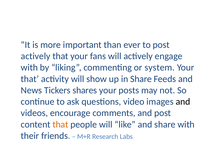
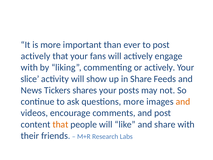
or system: system -> actively
that at (30, 79): that -> slice
questions video: video -> more
and at (183, 101) colour: black -> orange
